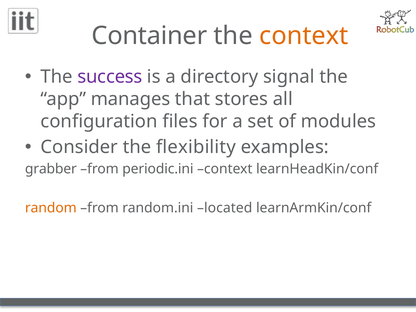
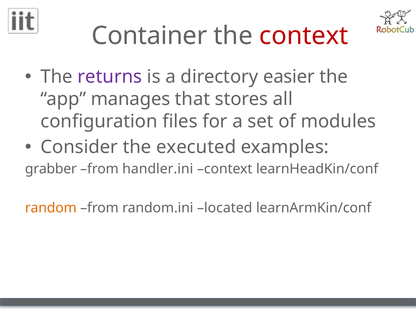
context at (304, 36) colour: orange -> red
success: success -> returns
signal: signal -> easier
flexibility: flexibility -> executed
periodic.ini: periodic.ini -> handler.ini
